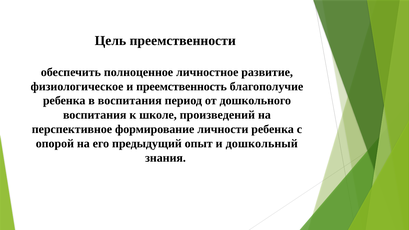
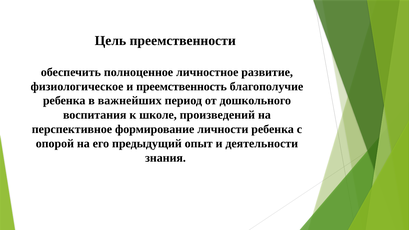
в воспитания: воспитания -> важнейших
дошкольный: дошкольный -> деятельности
